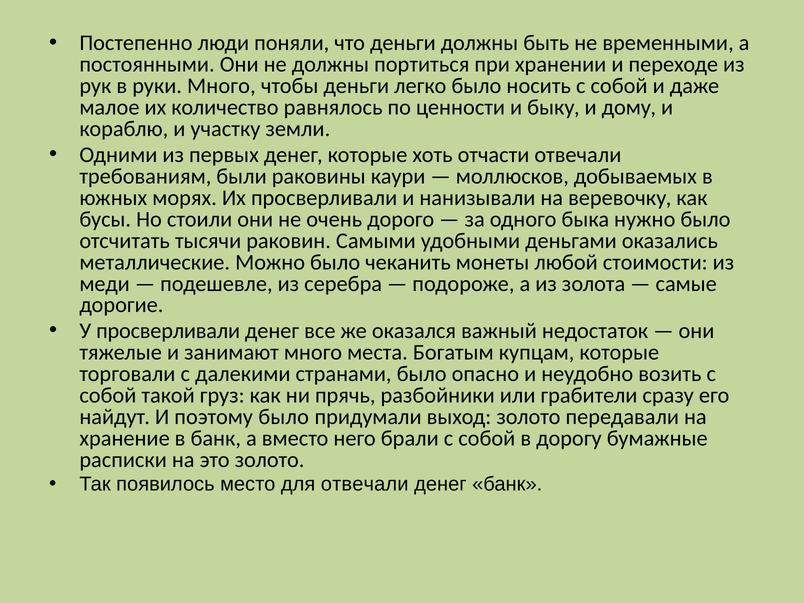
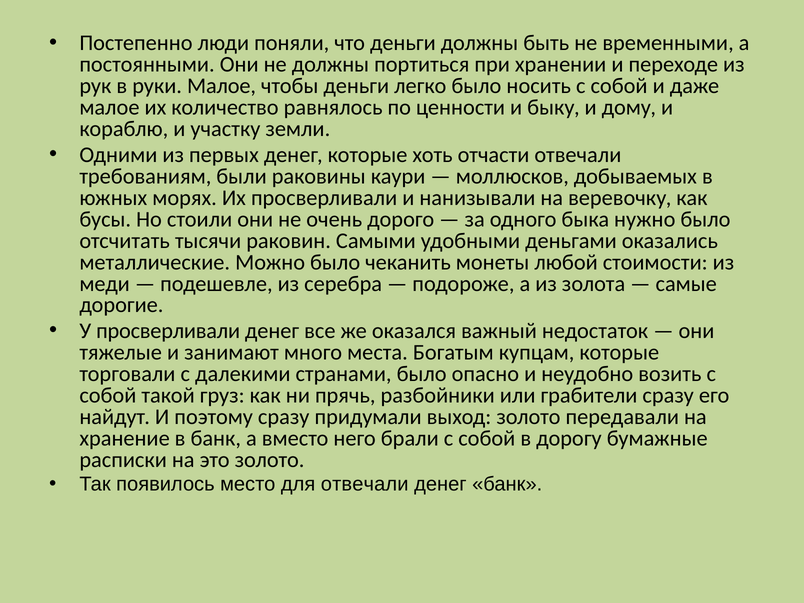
руки Много: Много -> Малое
поэтому было: было -> сразу
